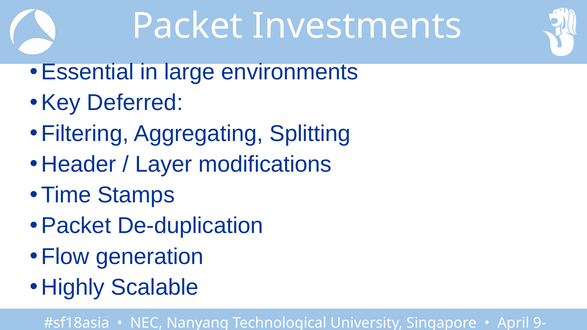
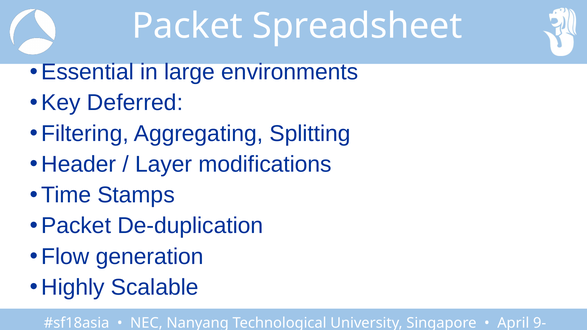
Investments: Investments -> Spreadsheet
